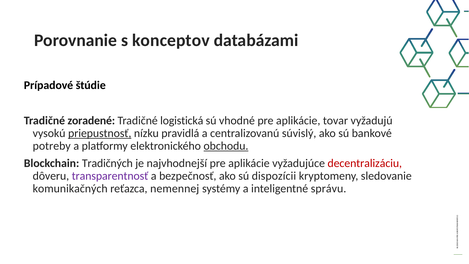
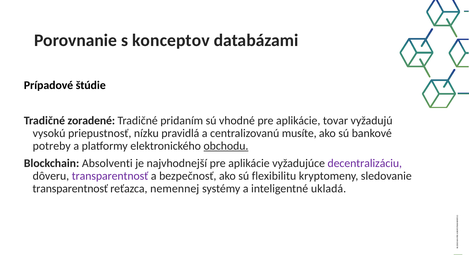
logistická: logistická -> pridaním
priepustnosť underline: present -> none
súvislý: súvislý -> musíte
Tradičných: Tradičných -> Absolventi
decentralizáciu colour: red -> purple
dispozícii: dispozícii -> flexibilitu
komunikačných at (70, 189): komunikačných -> transparentnosť
správu: správu -> ukladá
